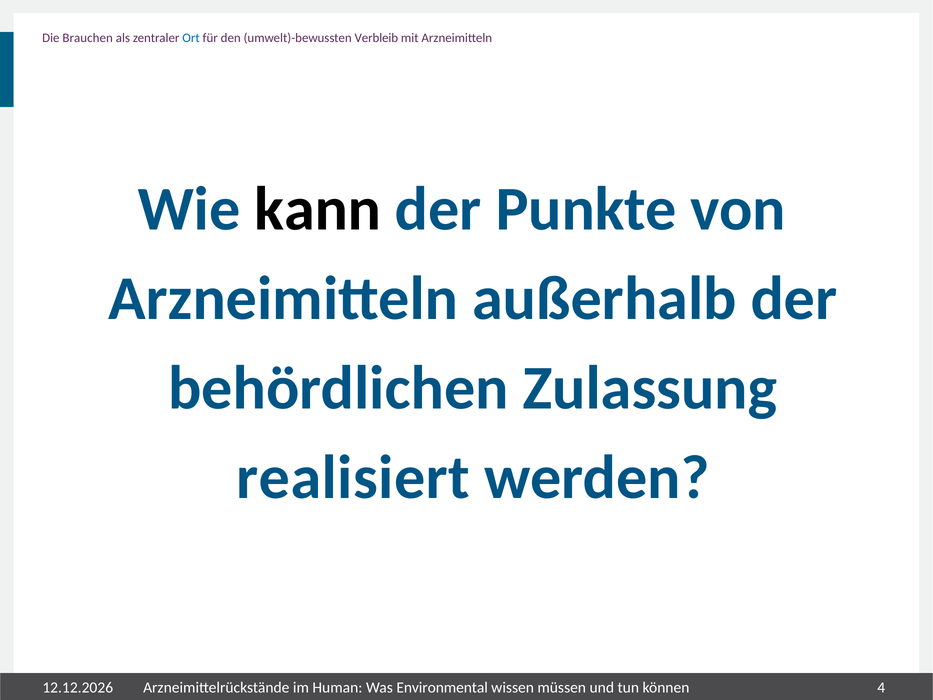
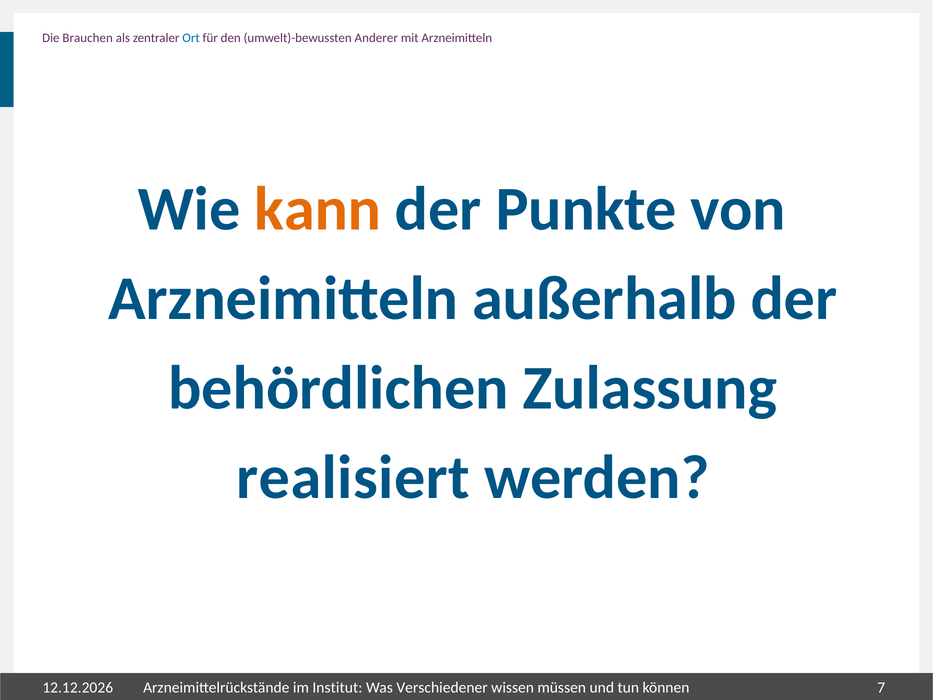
Verbleib: Verbleib -> Anderer
kann colour: black -> orange
Human: Human -> Institut
Environmental: Environmental -> Verschiedener
4: 4 -> 7
